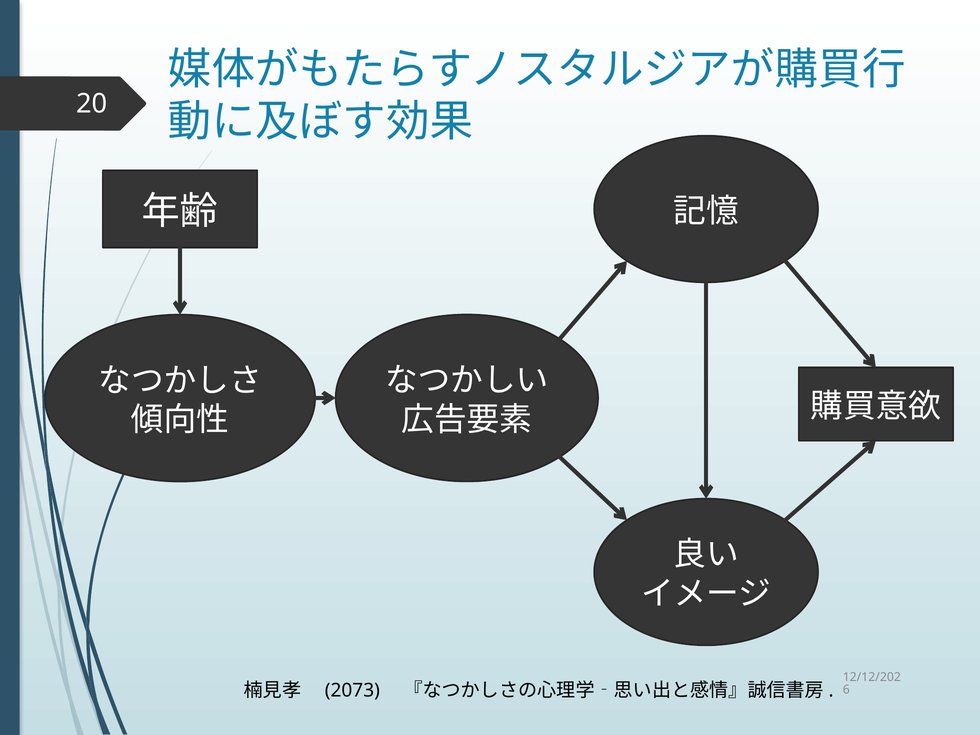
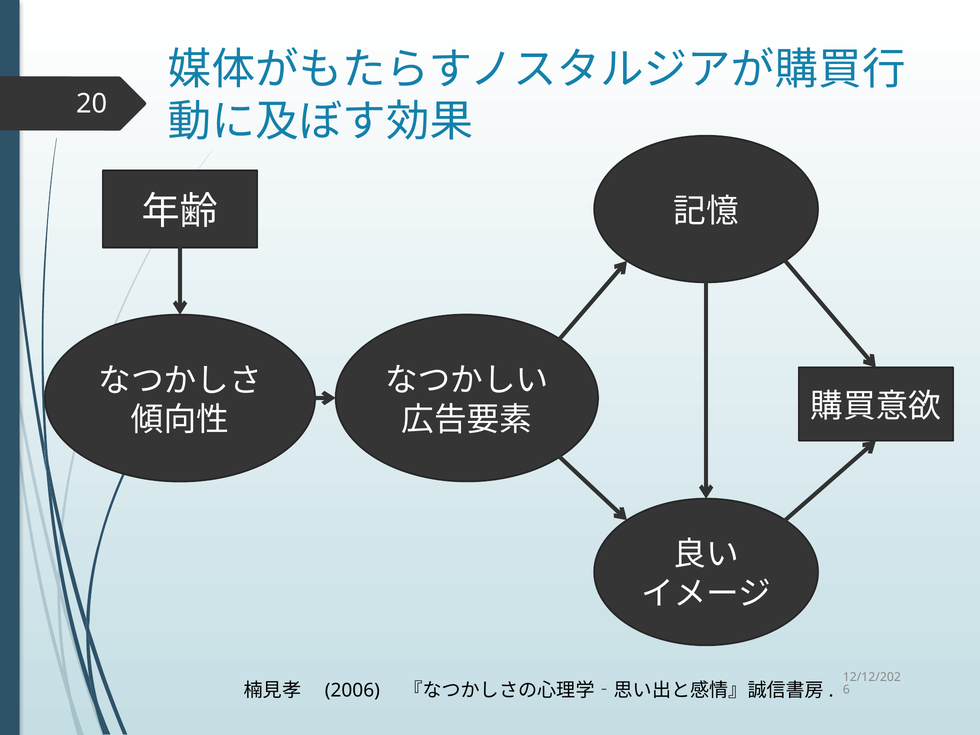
2073: 2073 -> 2006
